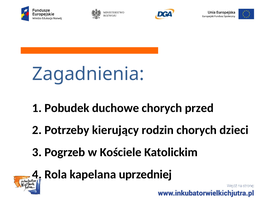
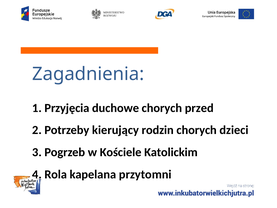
Pobudek: Pobudek -> Przyjęcia
uprzedniej: uprzedniej -> przytomni
